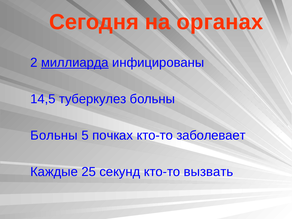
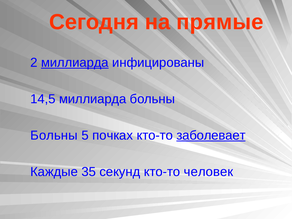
органах: органах -> прямые
14,5 туберкулез: туберкулез -> миллиарда
заболевает underline: none -> present
25: 25 -> 35
вызвать: вызвать -> человек
